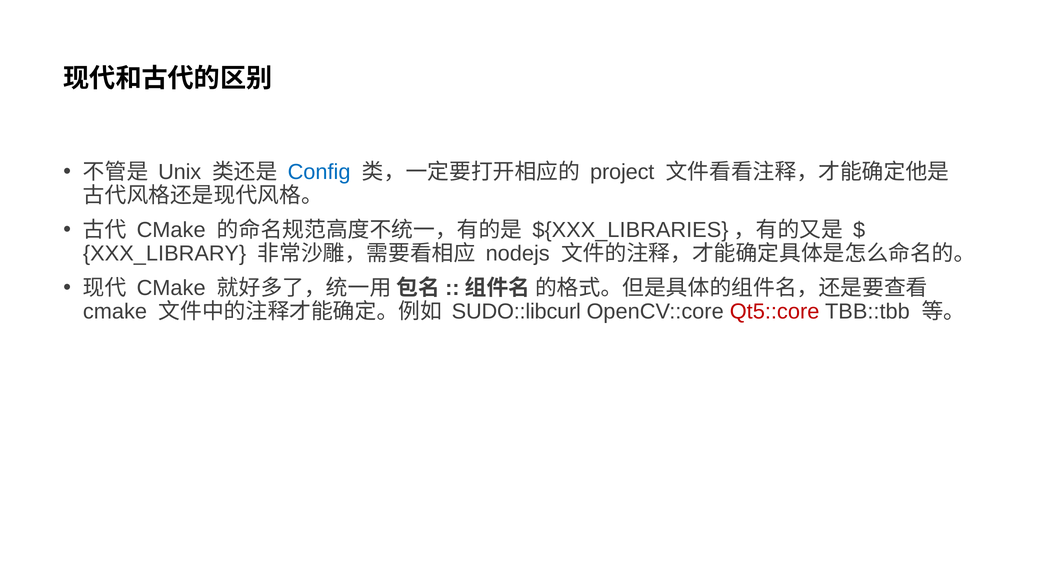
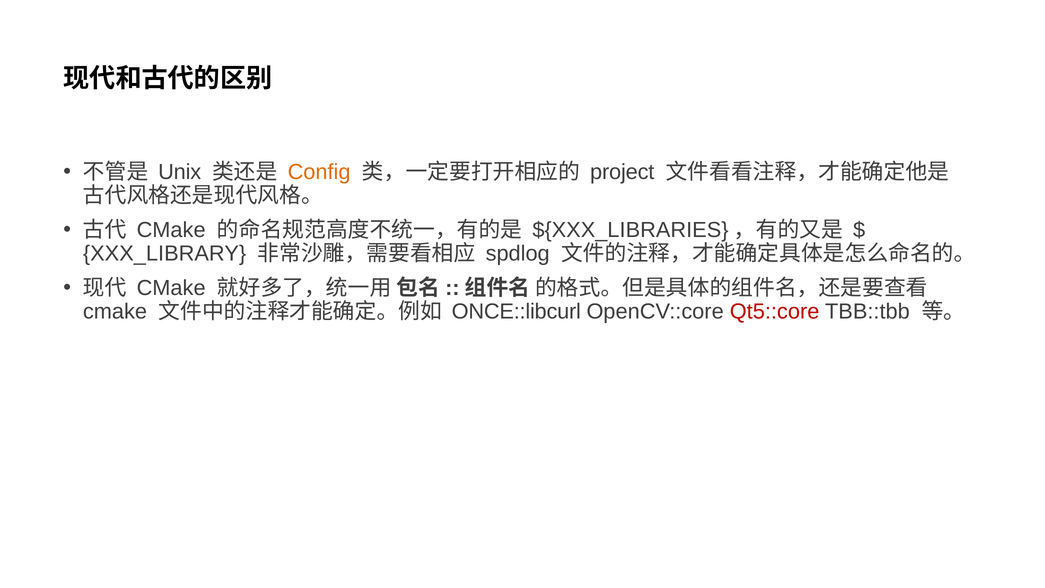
Config colour: blue -> orange
nodejs: nodejs -> spdlog
SUDO::libcurl: SUDO::libcurl -> ONCE::libcurl
